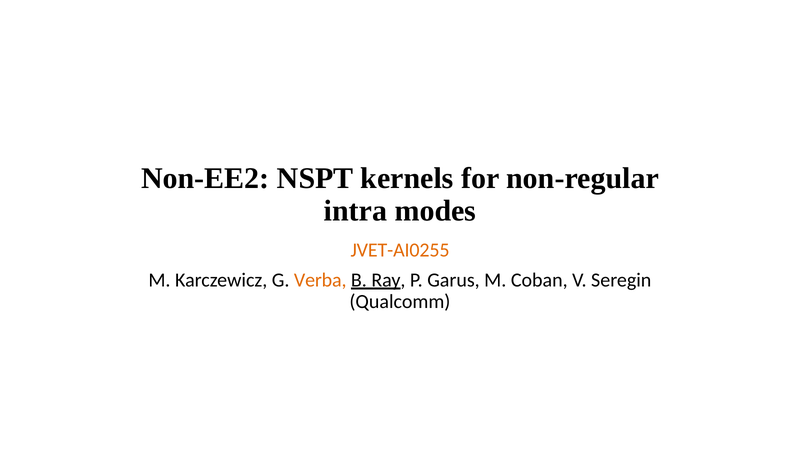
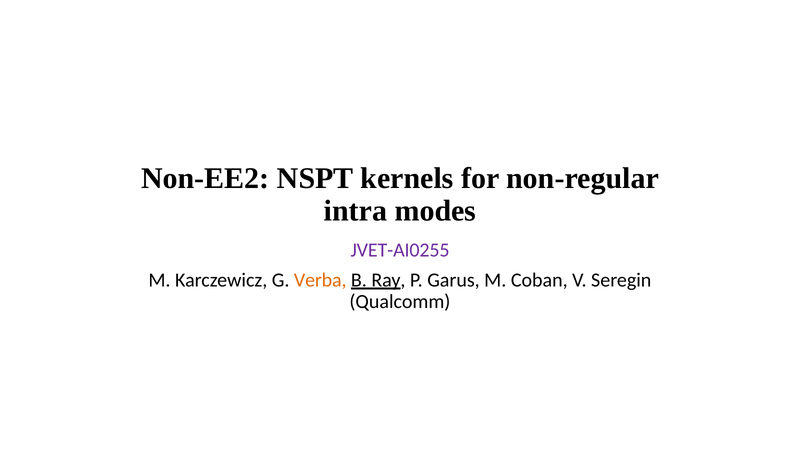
JVET-AI0255 colour: orange -> purple
